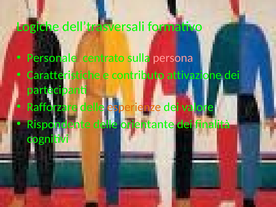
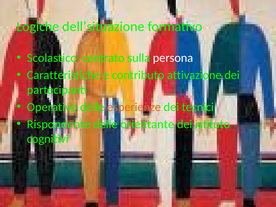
dell’trasversali: dell’trasversali -> dell’situazione
Personale: Personale -> Scolastico
persona colour: pink -> white
Rafforzare: Rafforzare -> Operativo
valore: valore -> tecnici
finalità: finalità -> istituto
